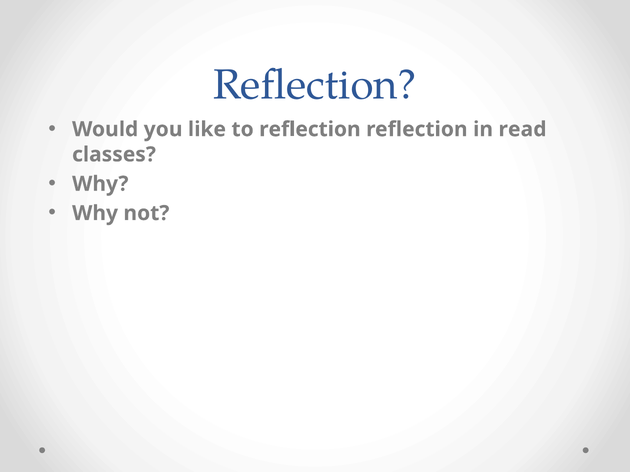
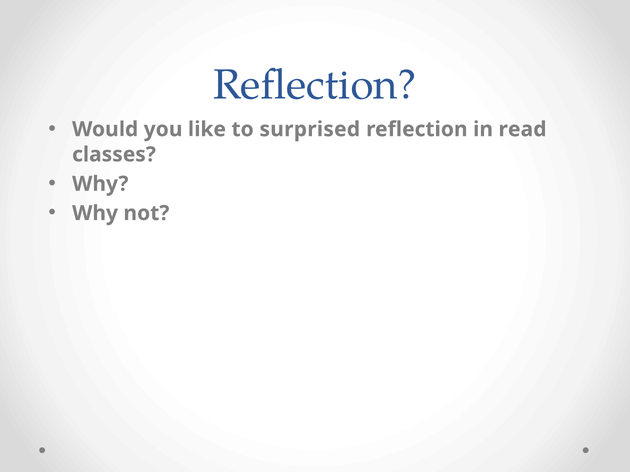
to reflection: reflection -> surprised
